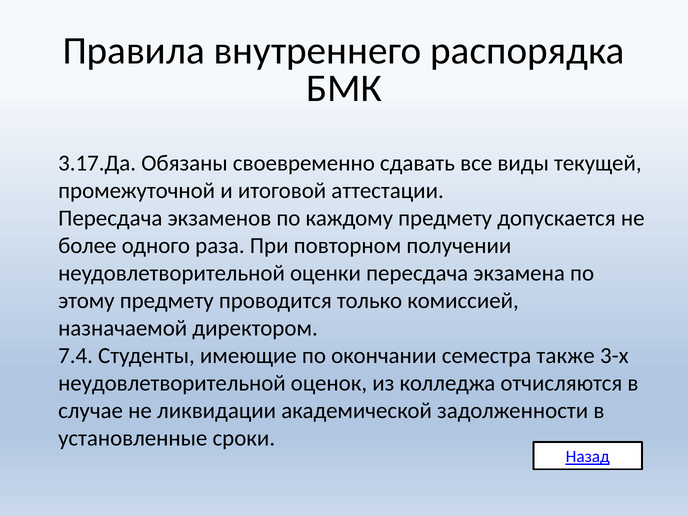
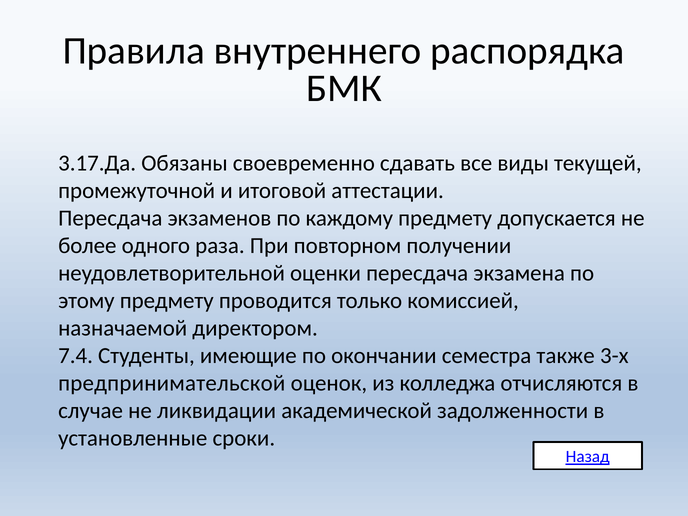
неудовлетворительной at (172, 383): неудовлетворительной -> предпринимательской
